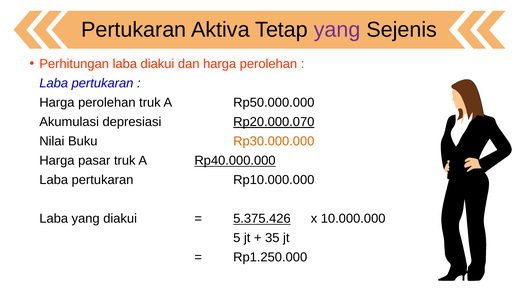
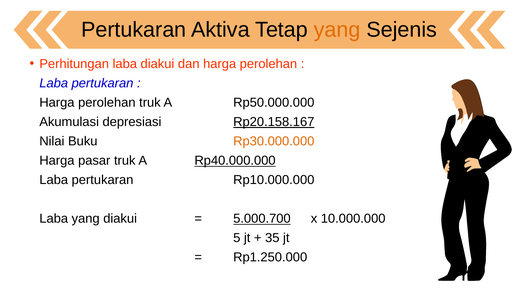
yang at (337, 30) colour: purple -> orange
Rp20.000.070: Rp20.000.070 -> Rp20.158.167
5.375.426: 5.375.426 -> 5.000.700
